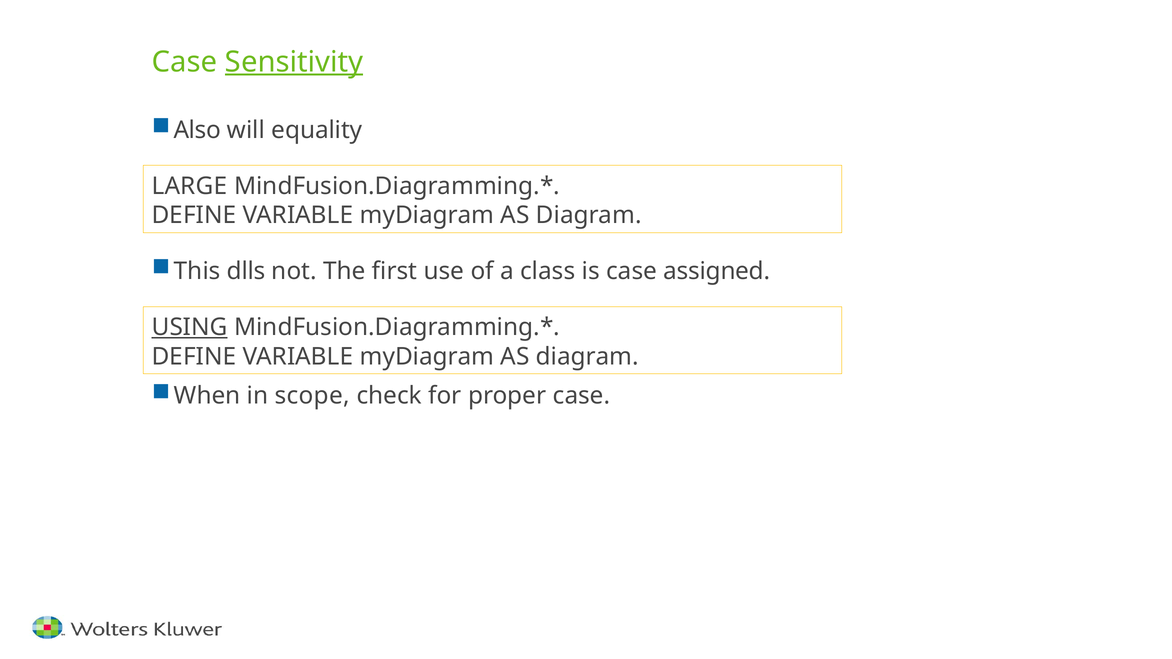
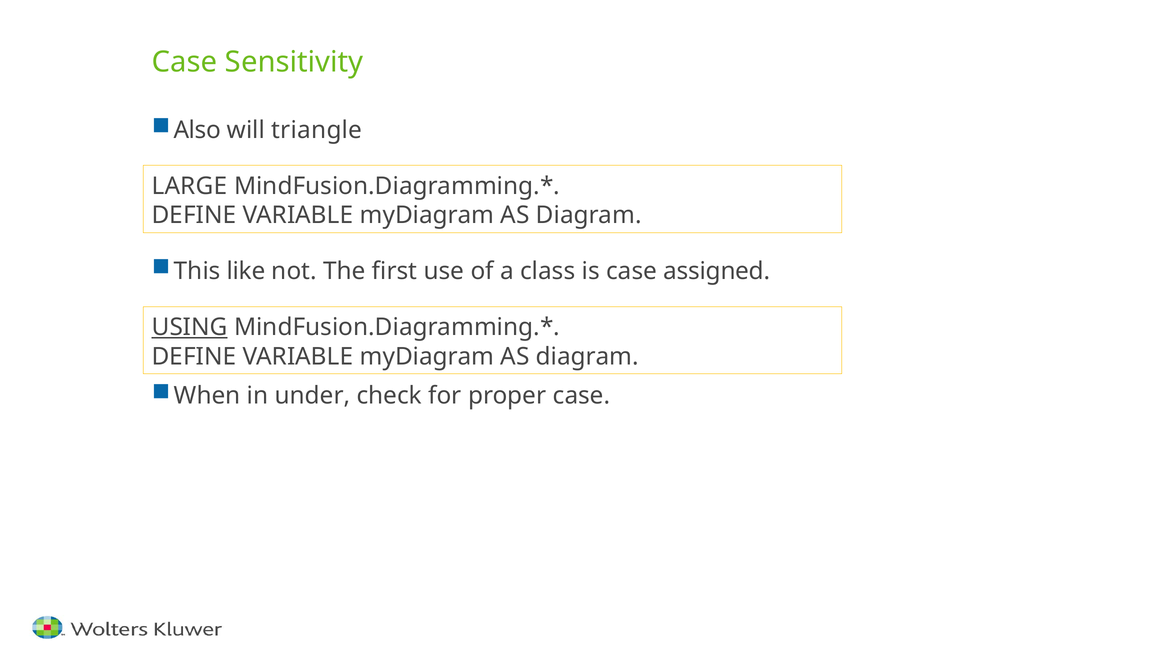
Sensitivity underline: present -> none
equality: equality -> triangle
dlls: dlls -> like
scope: scope -> under
